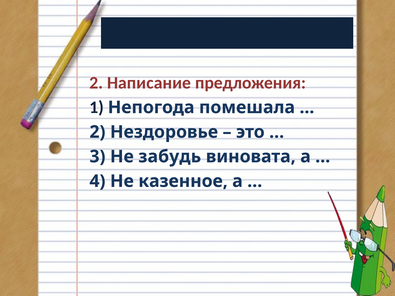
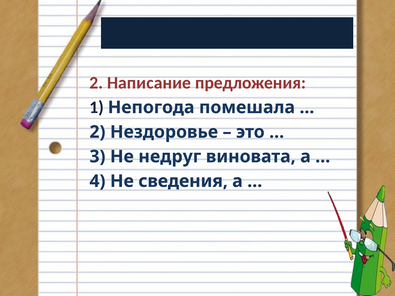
забудь: забудь -> недруг
казенное: казенное -> сведения
